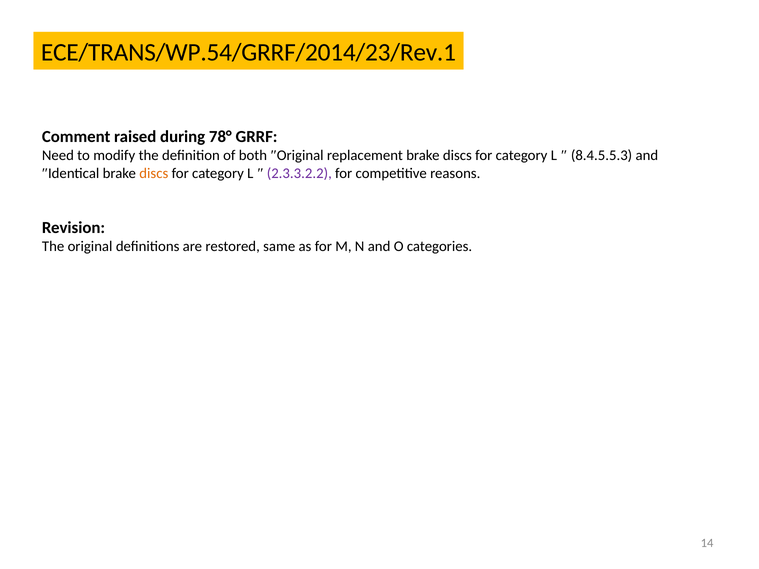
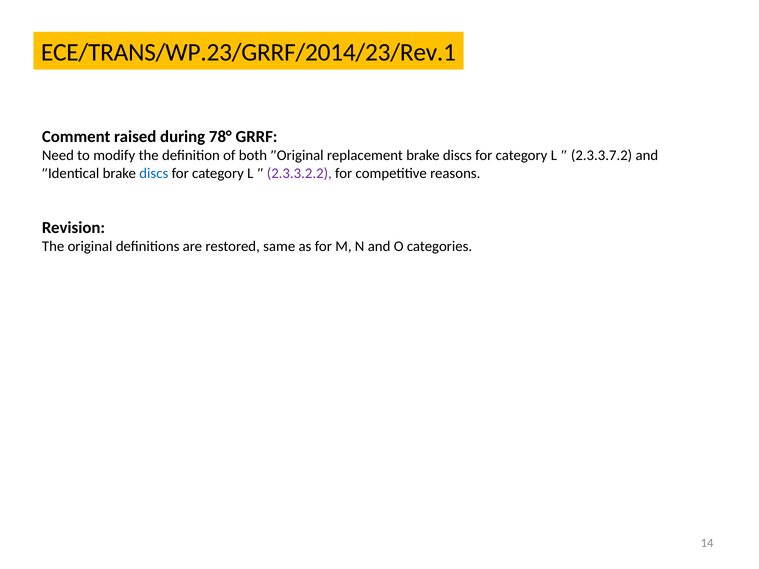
ECE/TRANS/WP.54/GRRF/2014/23/Rev.1: ECE/TRANS/WP.54/GRRF/2014/23/Rev.1 -> ECE/TRANS/WP.23/GRRF/2014/23/Rev.1
8.4.5.5.3: 8.4.5.5.3 -> 2.3.3.7.2
discs at (154, 173) colour: orange -> blue
